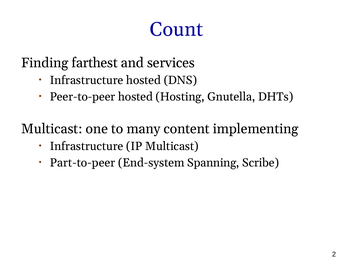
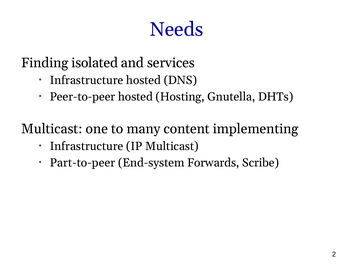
Count: Count -> Needs
farthest: farthest -> isolated
Spanning: Spanning -> Forwards
